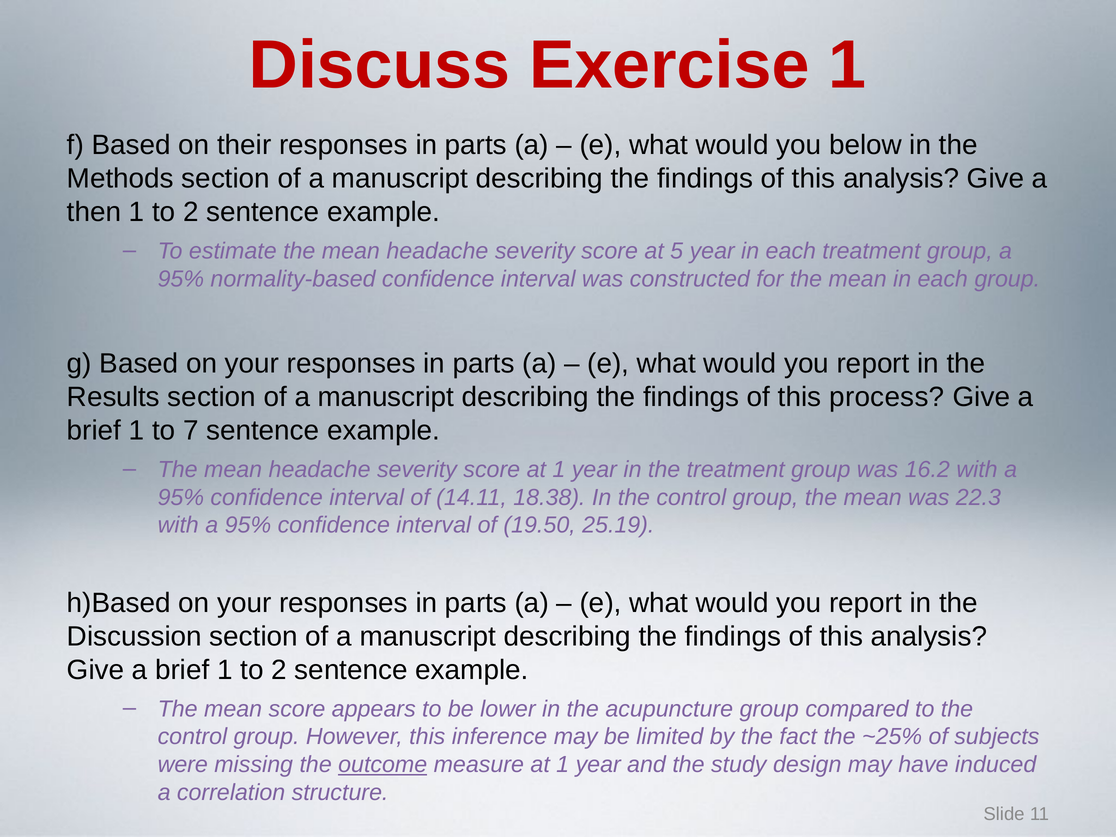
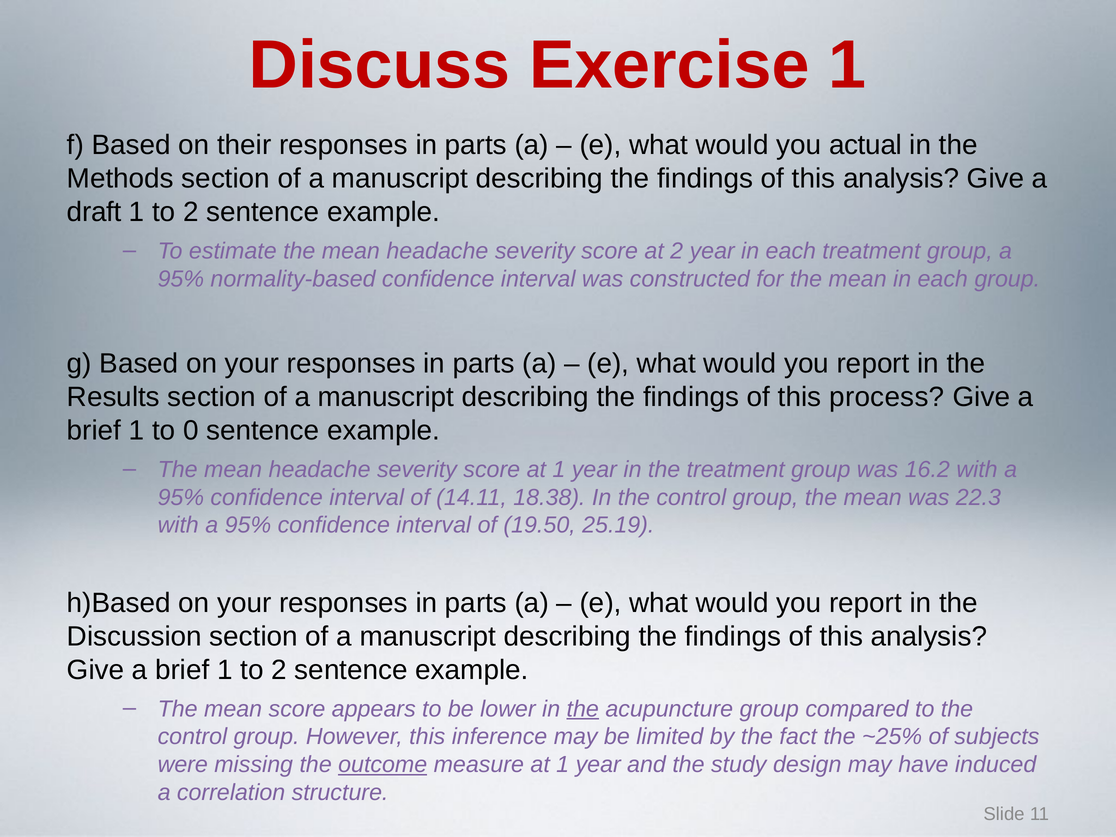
below: below -> actual
then: then -> draft
at 5: 5 -> 2
7: 7 -> 0
the at (583, 709) underline: none -> present
